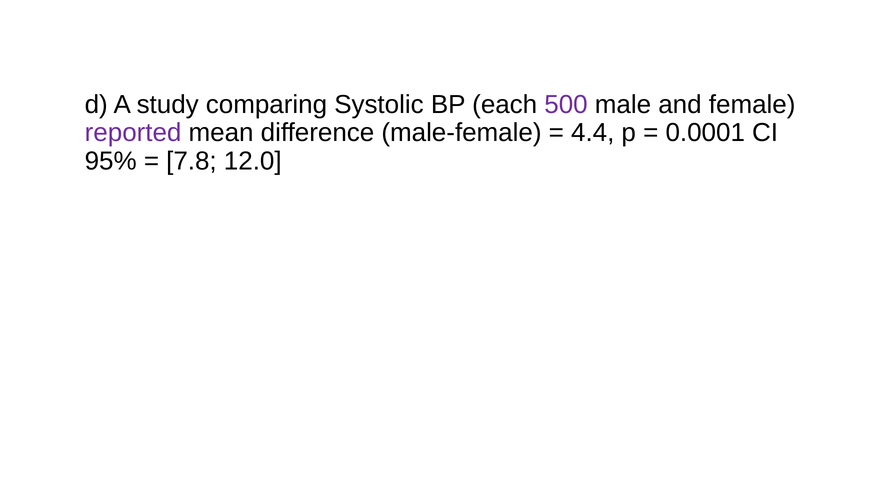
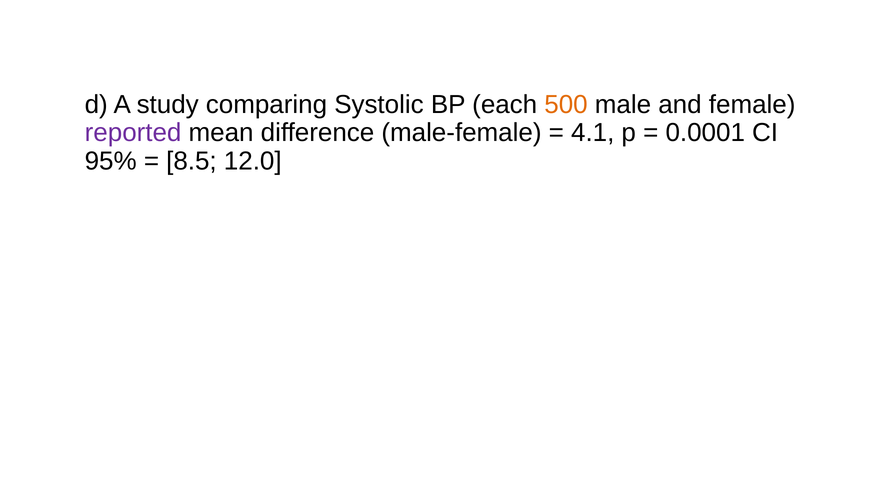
500 colour: purple -> orange
4.4: 4.4 -> 4.1
7.8: 7.8 -> 8.5
